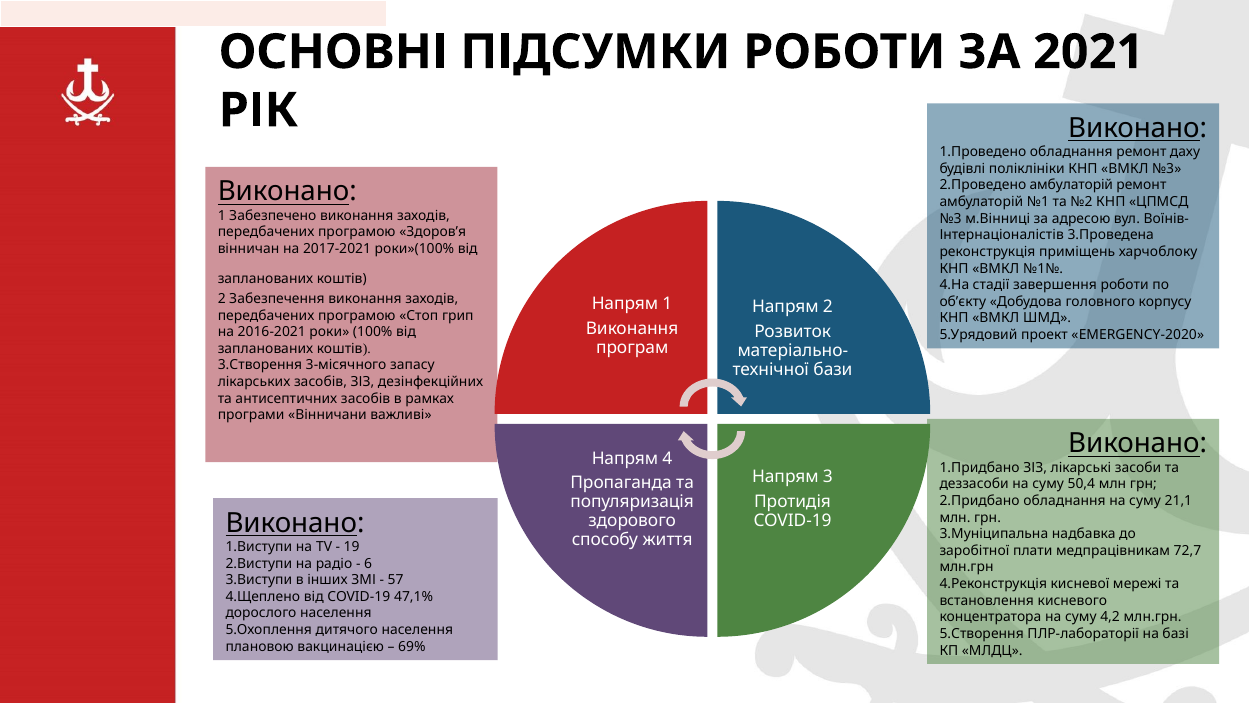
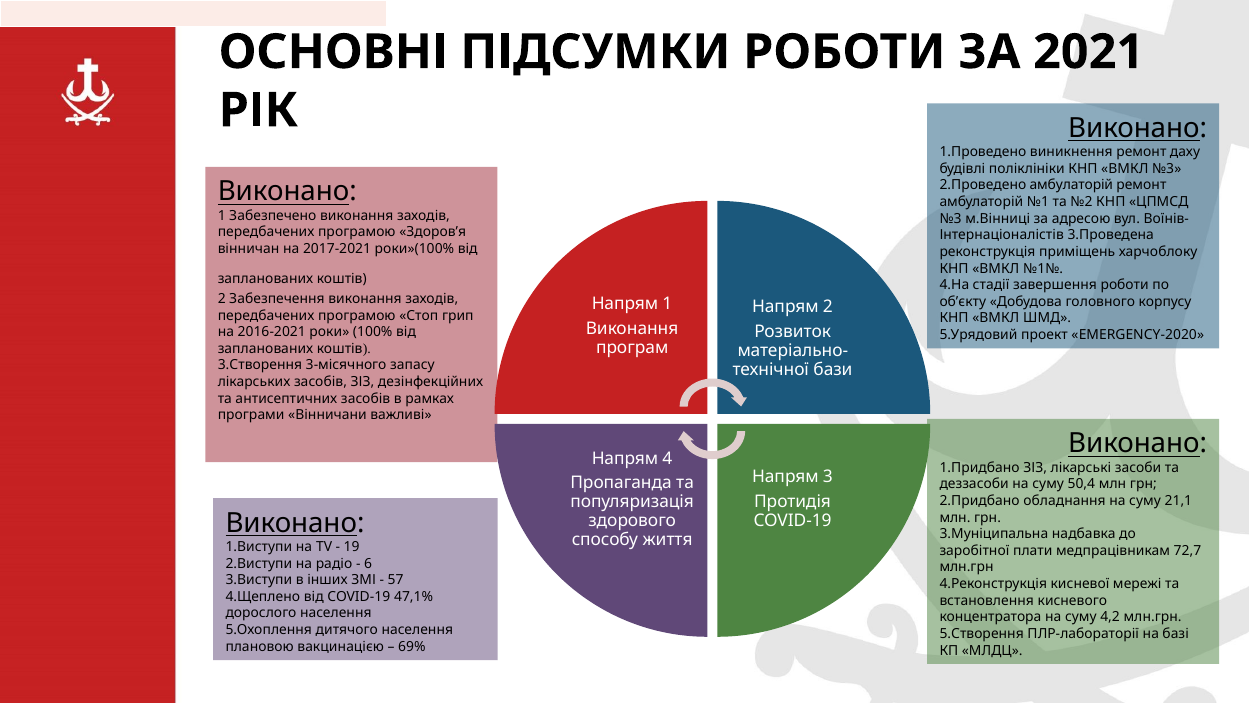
1.Проведено обладнання: обладнання -> виникнення
